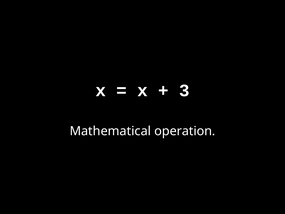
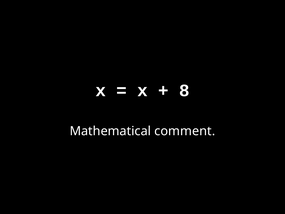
3: 3 -> 8
operation: operation -> comment
